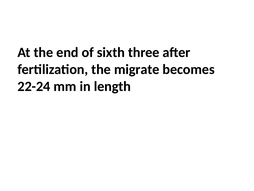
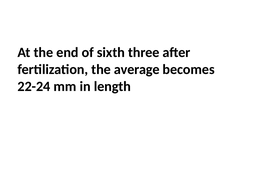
migrate: migrate -> average
